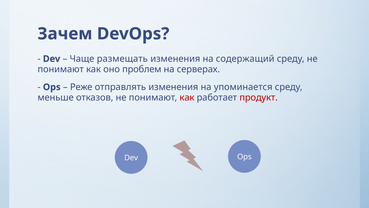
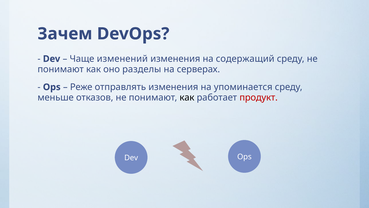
размещать: размещать -> изменений
проблем: проблем -> разделы
как at (187, 97) colour: red -> black
